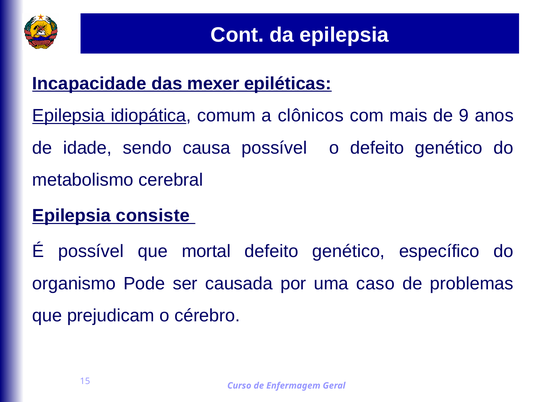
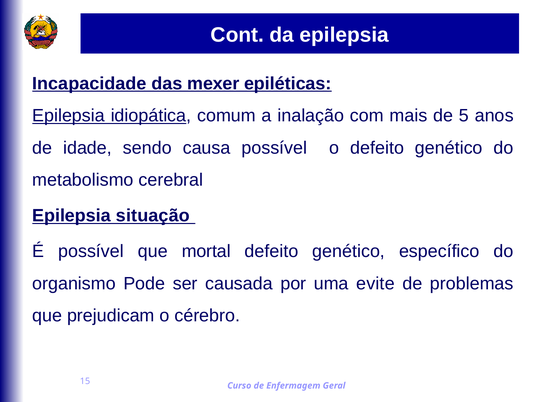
clônicos: clônicos -> inalação
9: 9 -> 5
consiste: consiste -> situação
caso: caso -> evite
